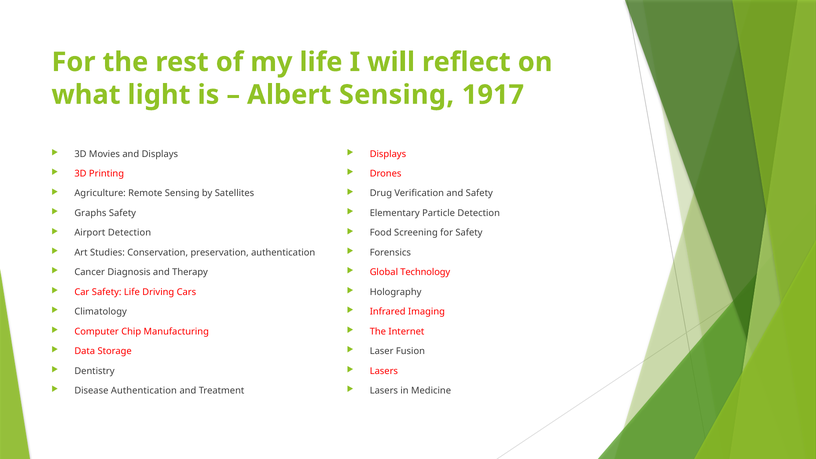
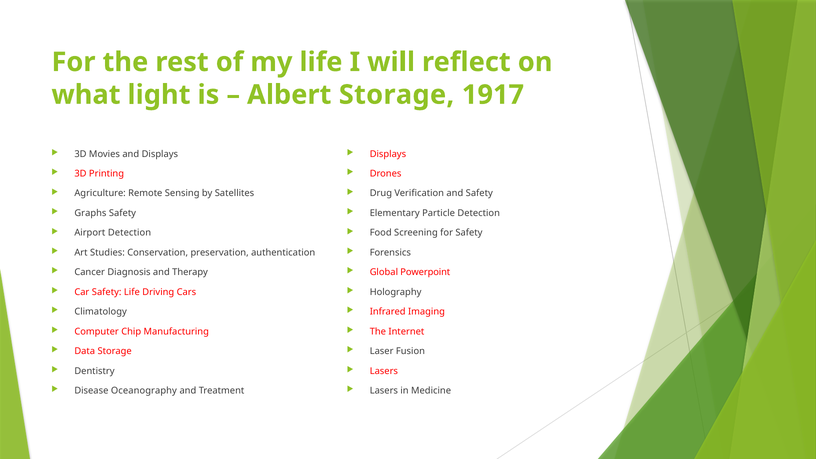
Albert Sensing: Sensing -> Storage
Technology: Technology -> Powerpoint
Disease Authentication: Authentication -> Oceanography
